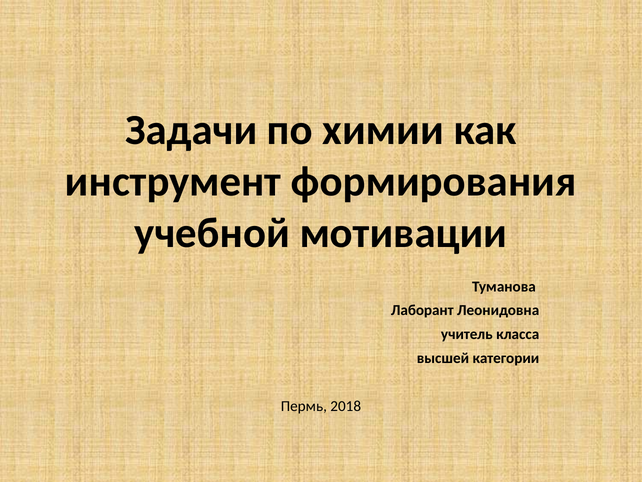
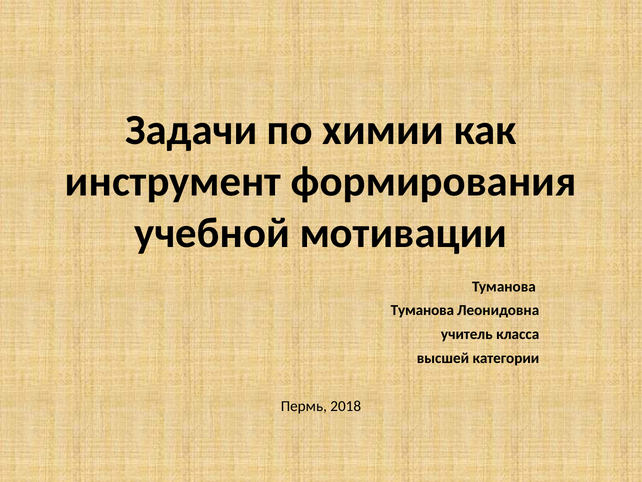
Лаборант at (422, 310): Лаборант -> Туманова
